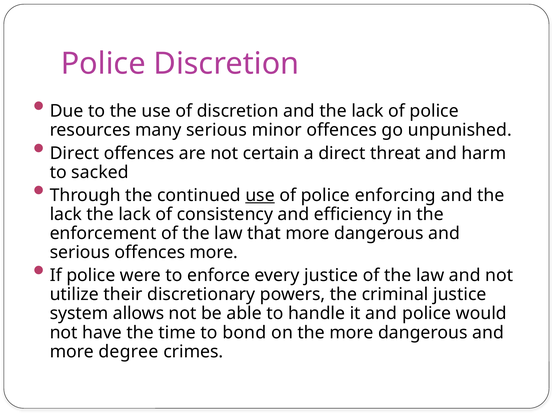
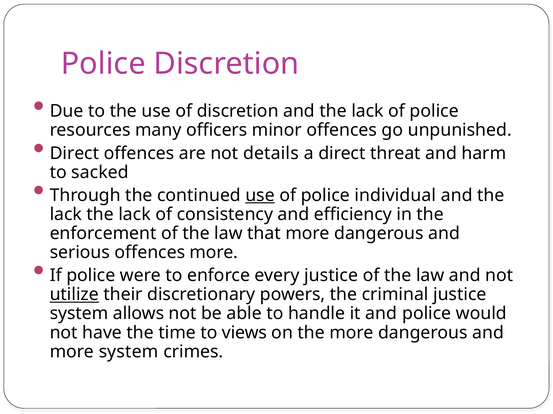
many serious: serious -> officers
certain: certain -> details
enforcing: enforcing -> individual
utilize underline: none -> present
bond: bond -> views
more degree: degree -> system
